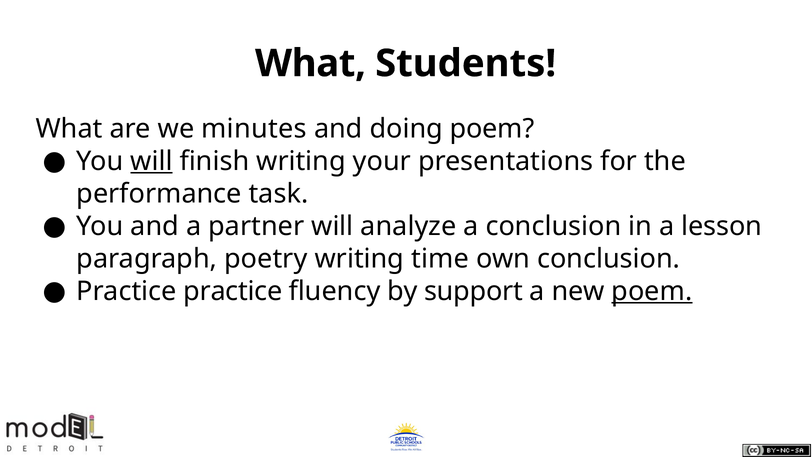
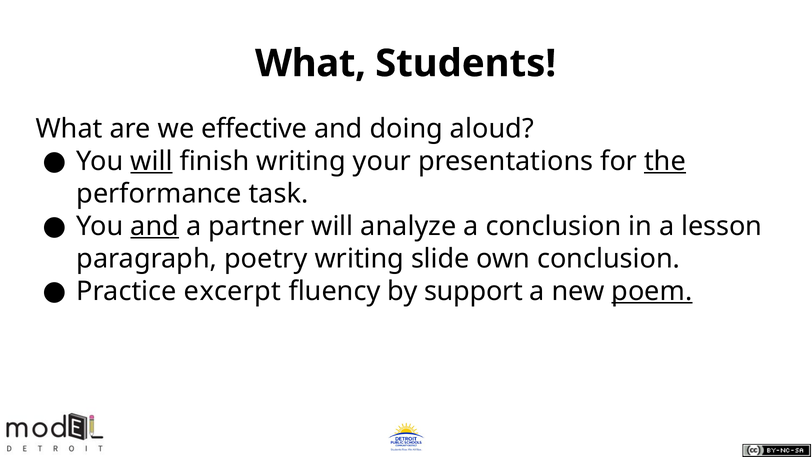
minutes: minutes -> effective
doing poem: poem -> aloud
the underline: none -> present
and at (155, 226) underline: none -> present
time: time -> slide
Practice practice: practice -> excerpt
